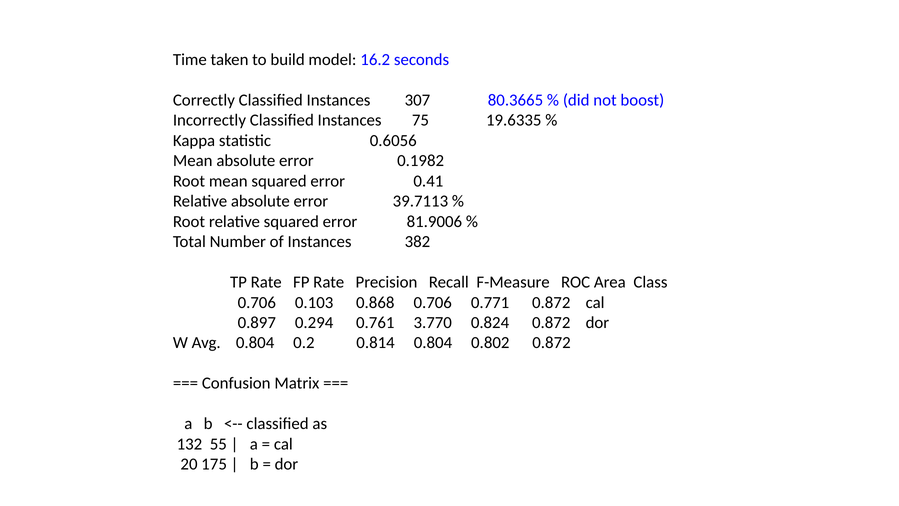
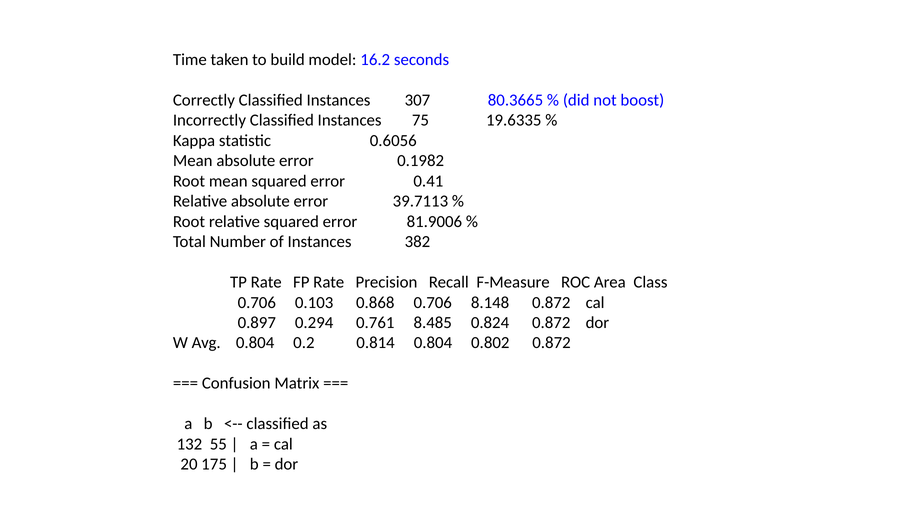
0.771: 0.771 -> 8.148
3.770: 3.770 -> 8.485
